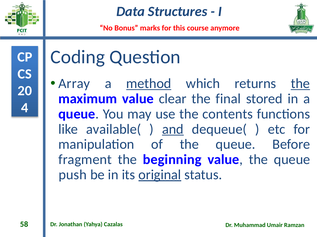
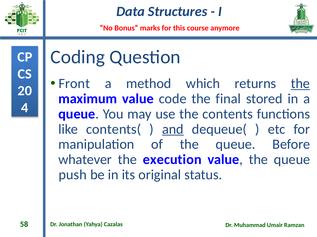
Array: Array -> Front
method underline: present -> none
clear: clear -> code
available(: available( -> contents(
fragment: fragment -> whatever
beginning: beginning -> execution
original underline: present -> none
